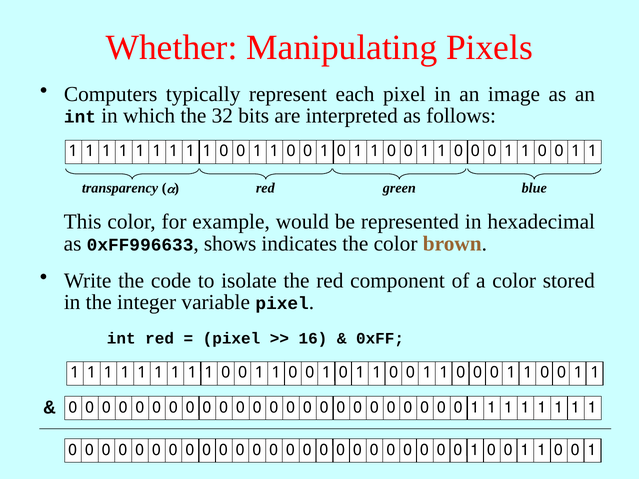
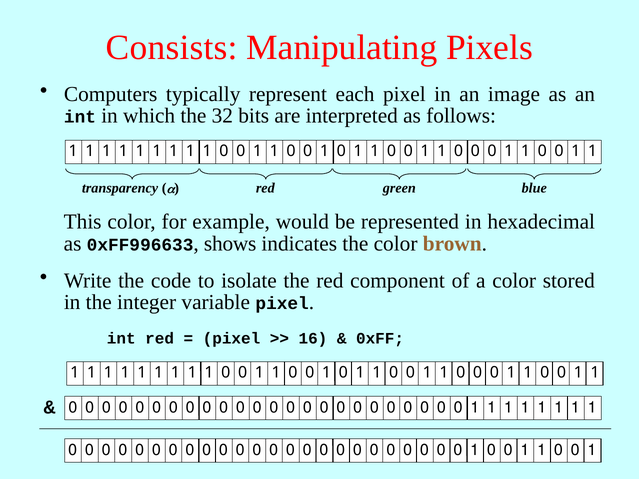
Whether: Whether -> Consists
